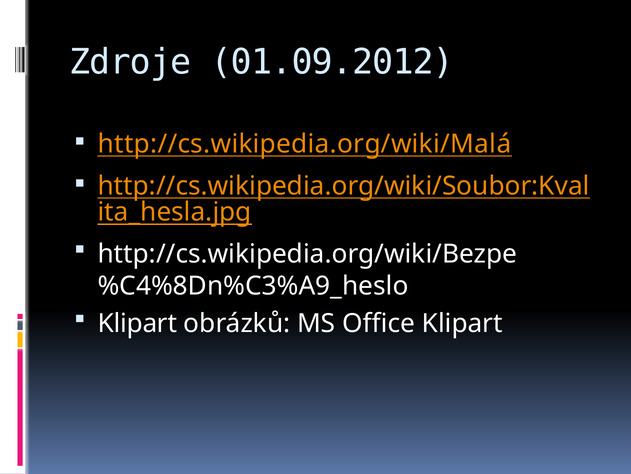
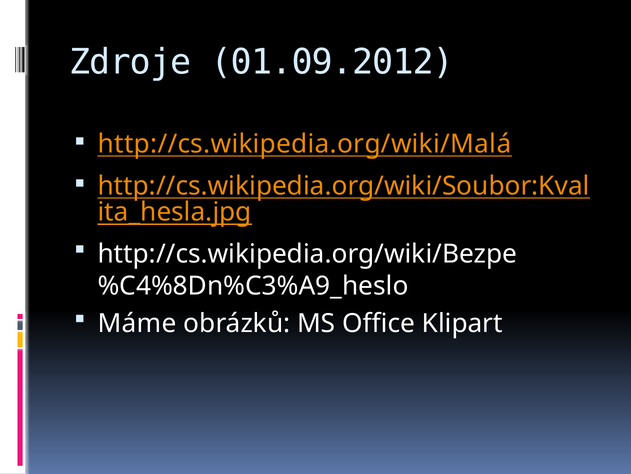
Klipart at (137, 323): Klipart -> Máme
